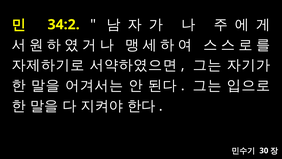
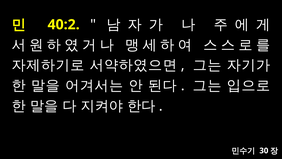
34:2: 34:2 -> 40:2
